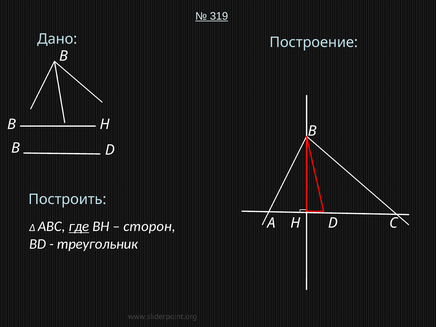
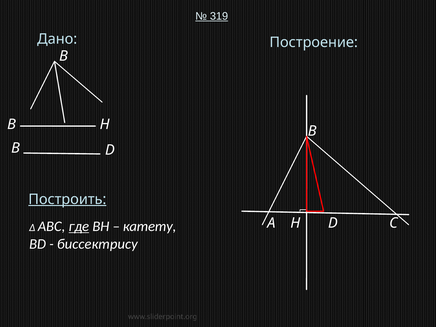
Построить underline: none -> present
сторон: сторон -> катету
треугольник: треугольник -> биссектрису
